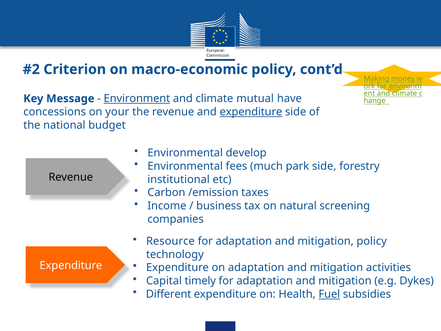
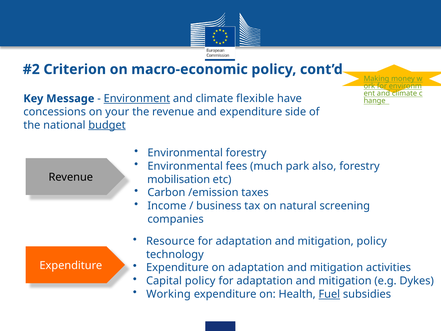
mutual: mutual -> flexible
expenditure at (251, 112) underline: present -> none
budget underline: none -> present
Environmental develop: develop -> forestry
park side: side -> also
institutional: institutional -> mobilisation
Capital timely: timely -> policy
Different: Different -> Working
